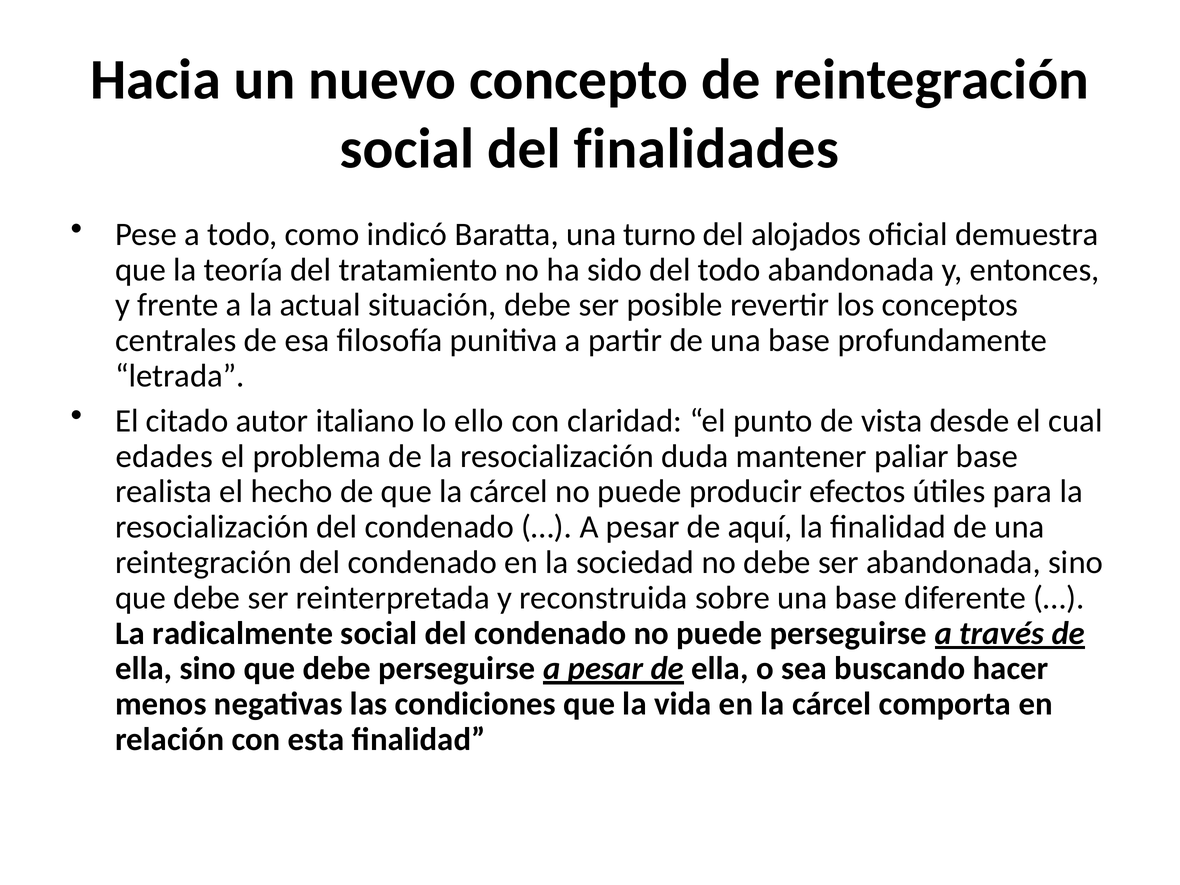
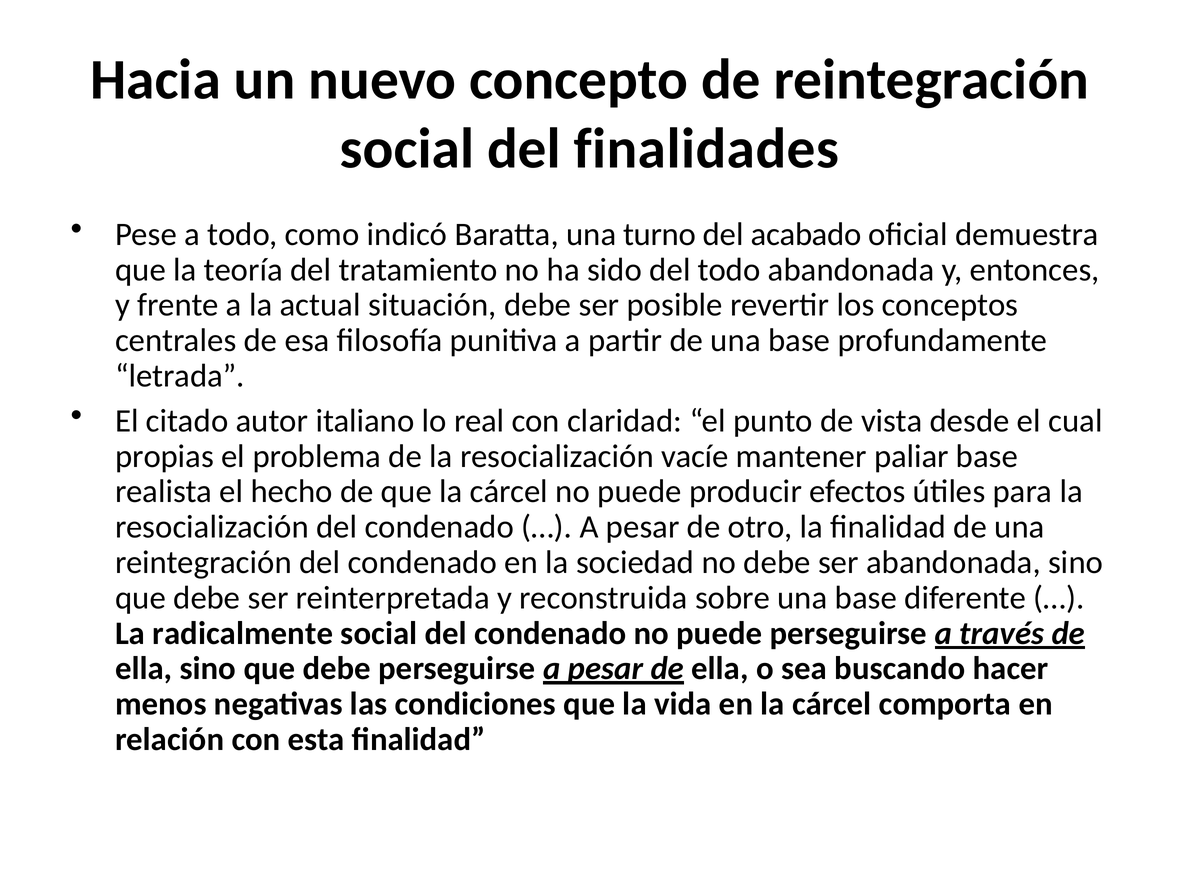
alojados: alojados -> acabado
ello: ello -> real
edades: edades -> propias
duda: duda -> vacíe
aquí: aquí -> otro
